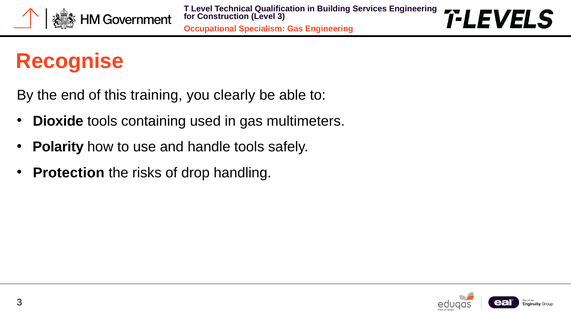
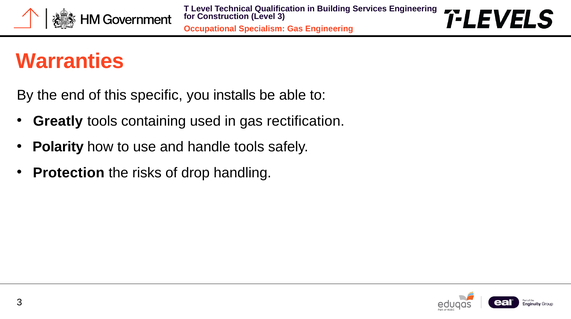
Recognise: Recognise -> Warranties
training: training -> specific
clearly: clearly -> installs
Dioxide: Dioxide -> Greatly
multimeters: multimeters -> rectification
